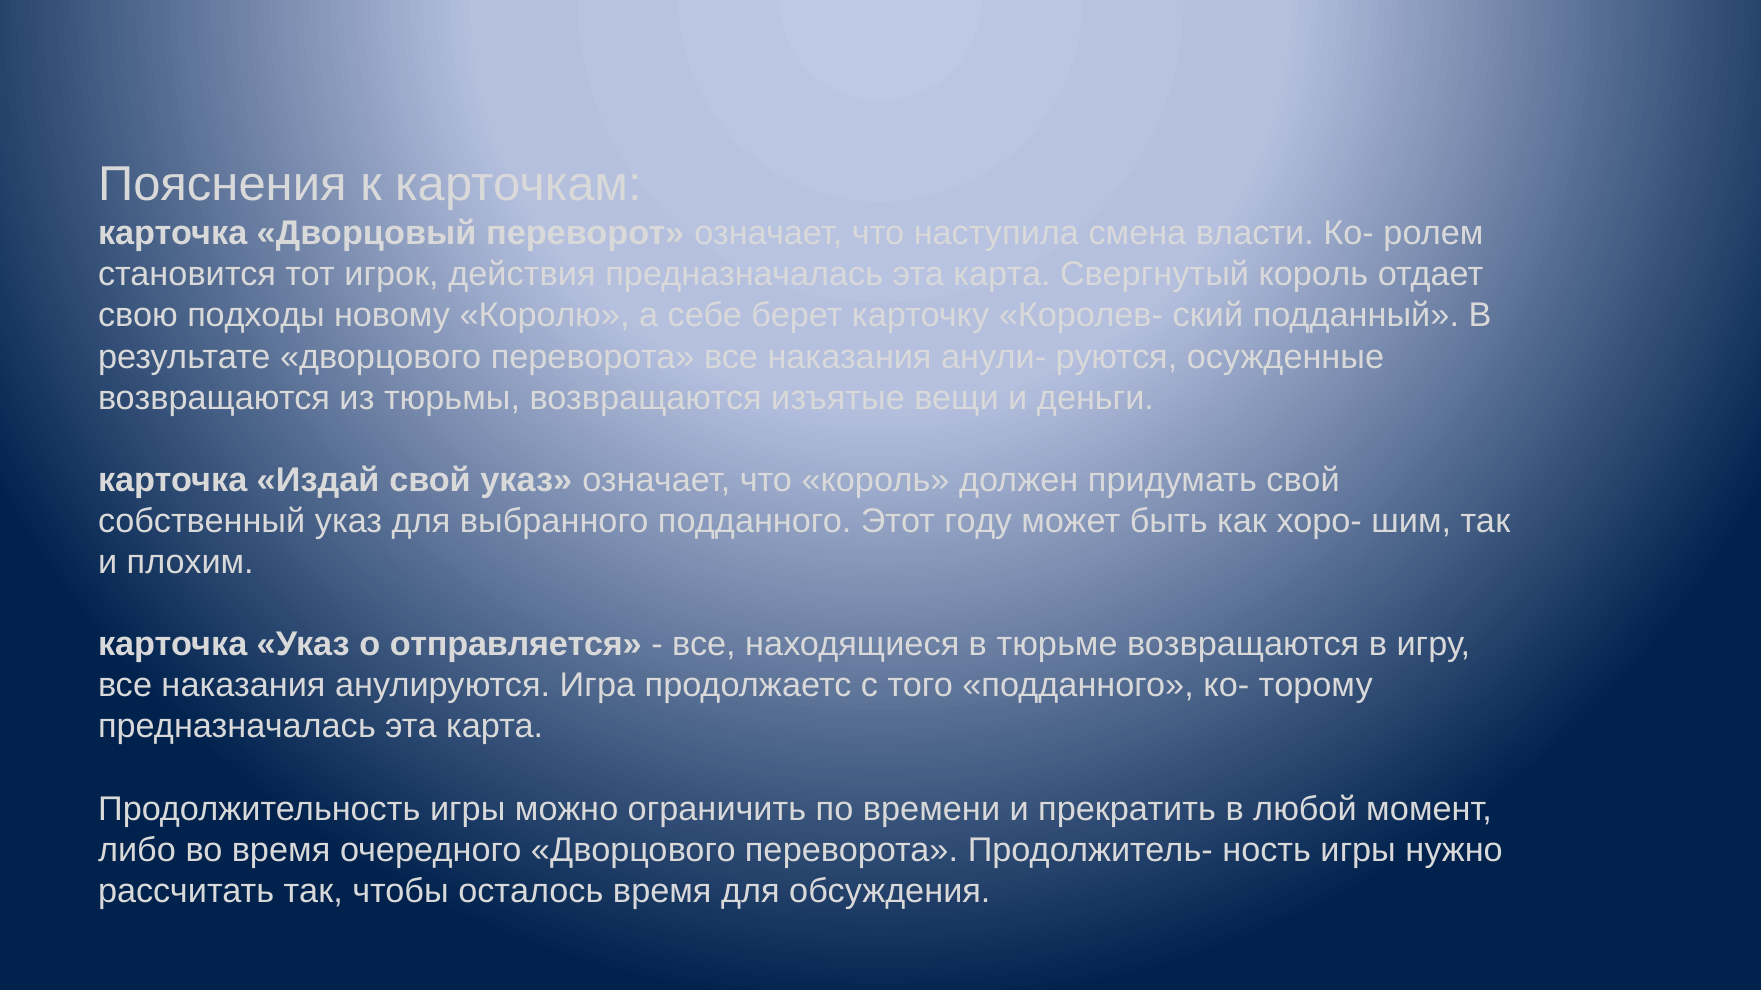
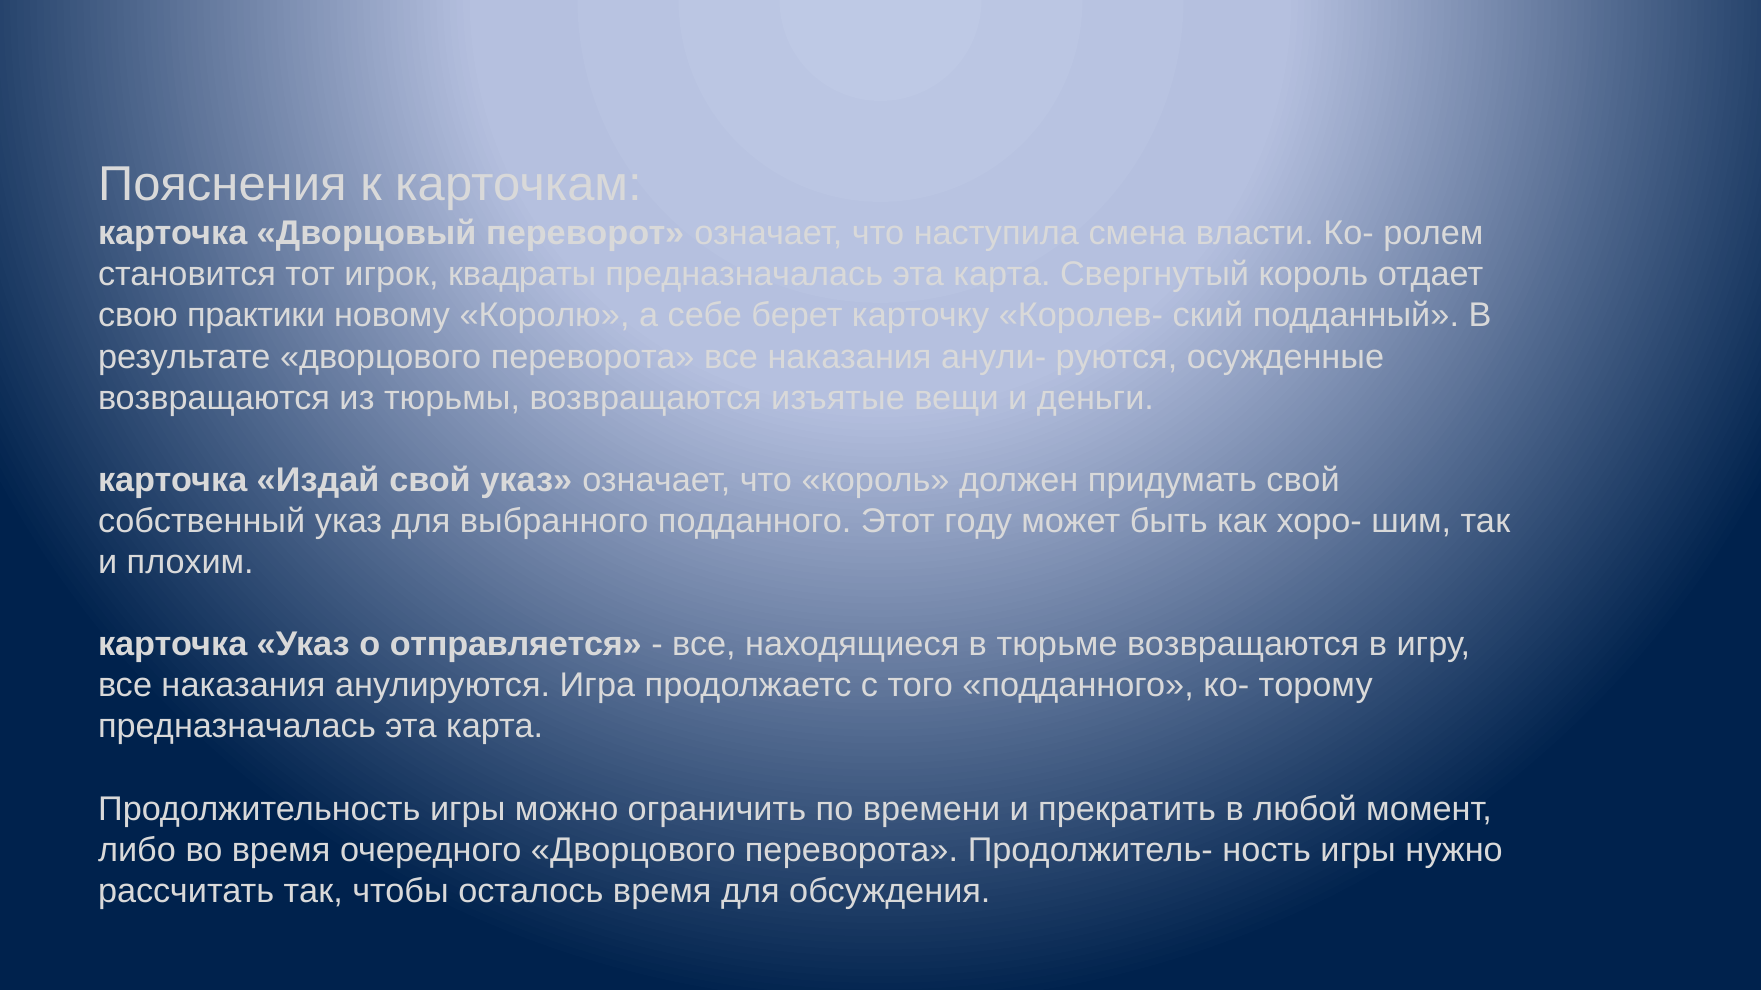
действия: действия -> квадраты
подходы: подходы -> практики
